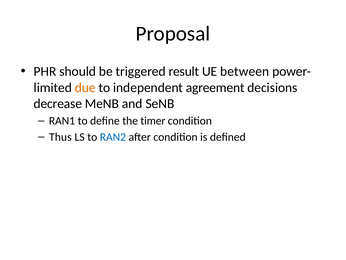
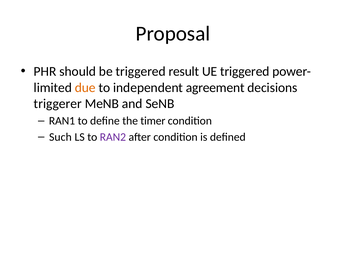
UE between: between -> triggered
decrease: decrease -> triggerer
Thus: Thus -> Such
RAN2 colour: blue -> purple
